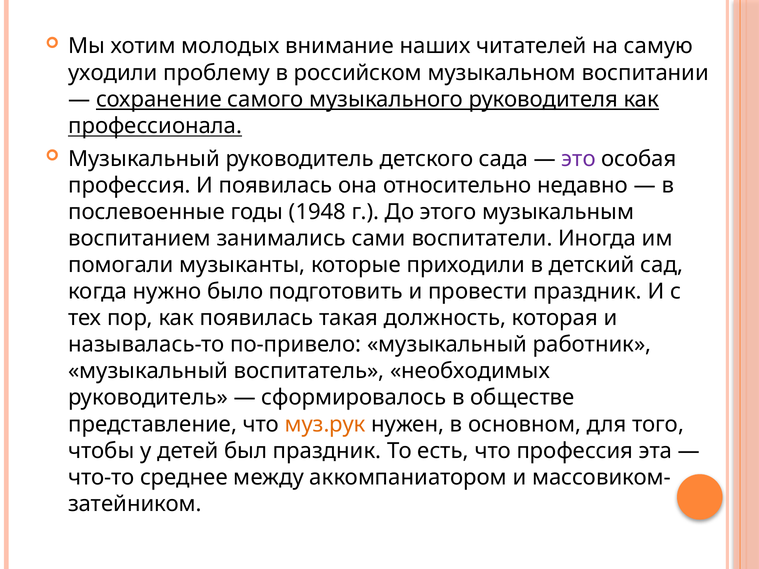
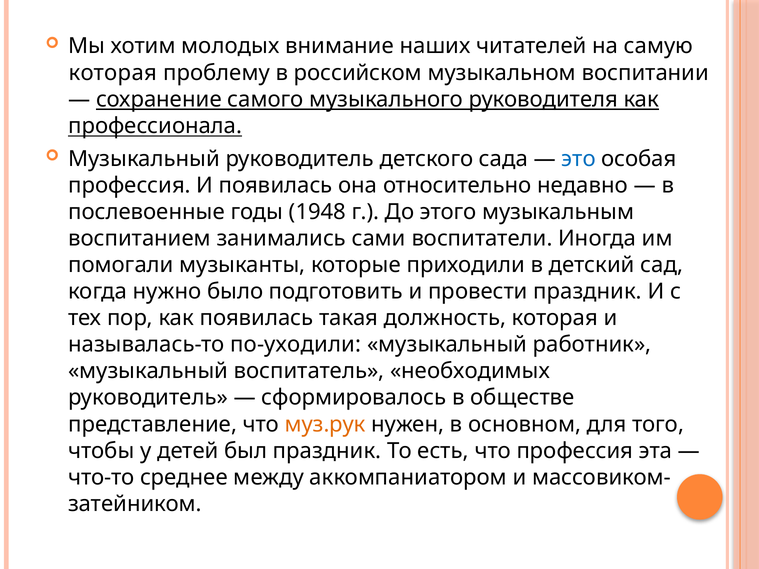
уходили at (113, 73): уходили -> которая
это colour: purple -> blue
по-привело: по-привело -> по-уходили
